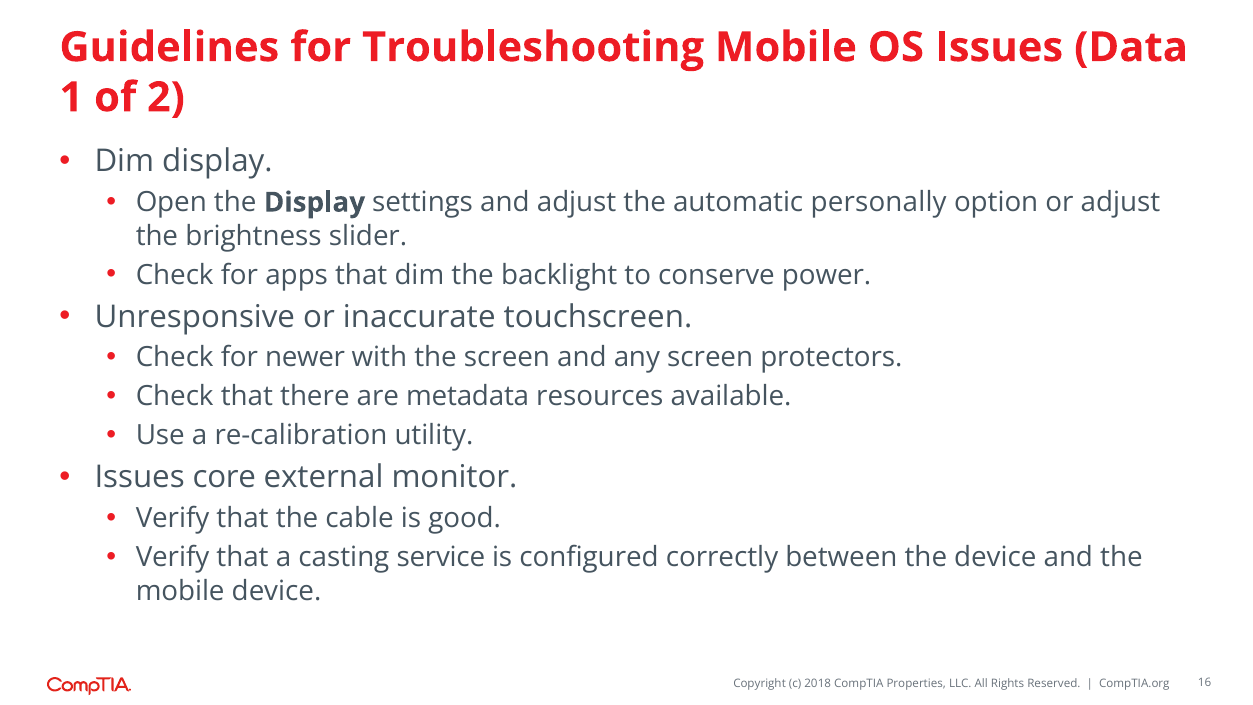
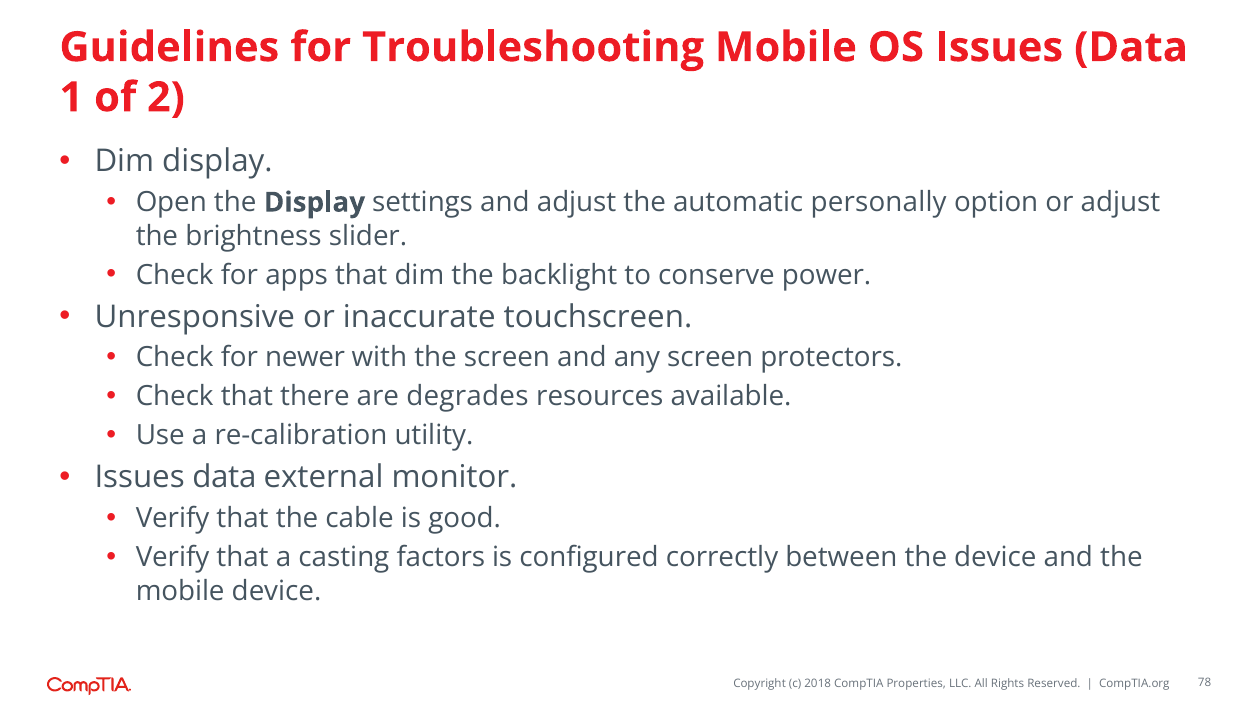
metadata: metadata -> degrades
core at (224, 478): core -> data
service: service -> factors
16: 16 -> 78
